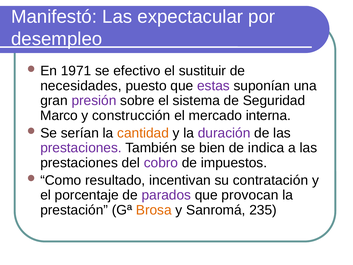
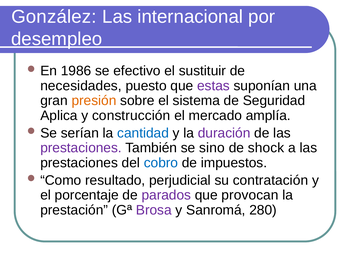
Manifestó: Manifestó -> González
expectacular: expectacular -> internacional
1971: 1971 -> 1986
presión colour: purple -> orange
Marco: Marco -> Aplica
interna: interna -> amplía
cantidad colour: orange -> blue
bien: bien -> sino
indica: indica -> shock
cobro colour: purple -> blue
incentivan: incentivan -> perjudicial
Brosa colour: orange -> purple
235: 235 -> 280
